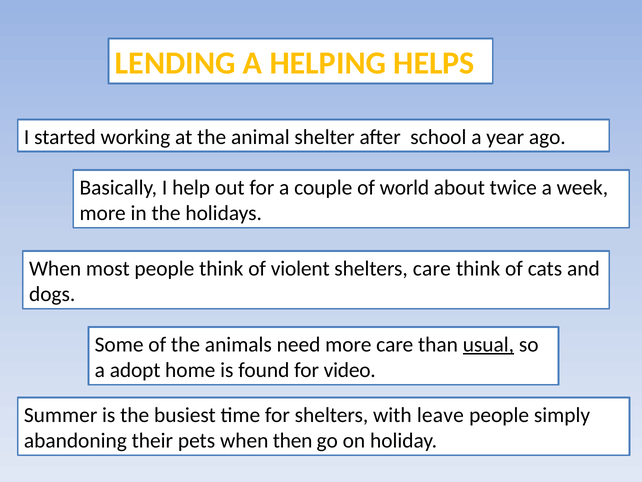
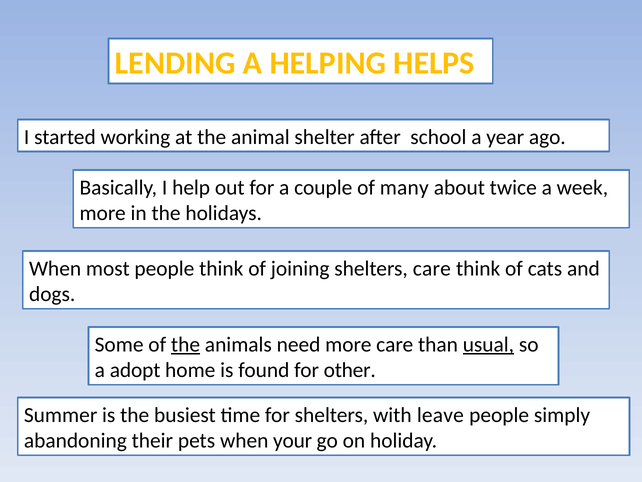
world: world -> many
violent: violent -> joining
the at (186, 344) underline: none -> present
video: video -> other
then: then -> your
